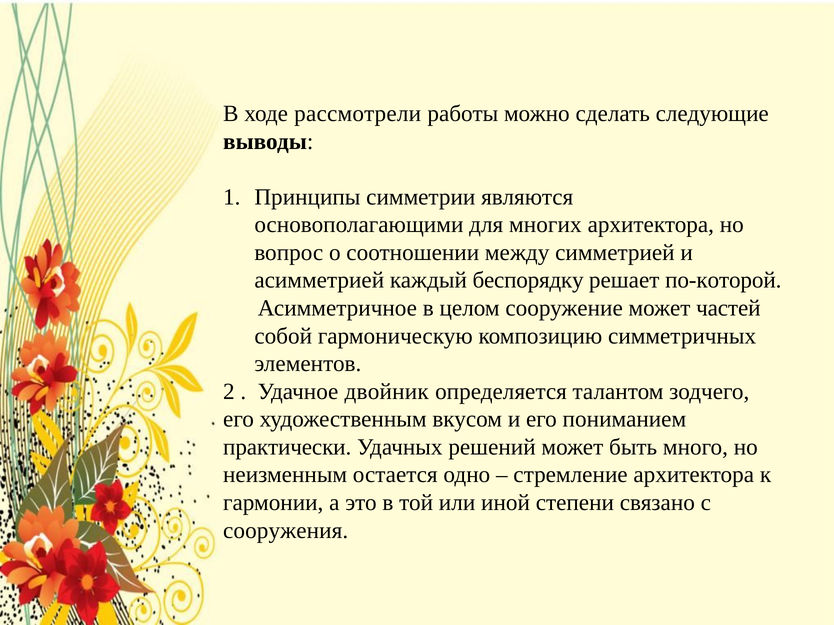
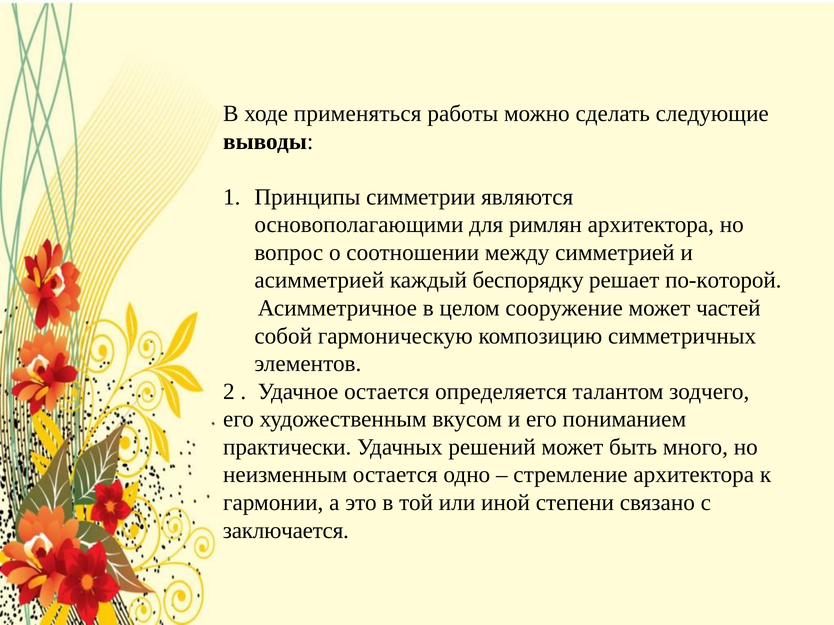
рассмотрели: рассмотрели -> применяться
многих: многих -> римлян
Удачное двойник: двойник -> остается
сооружения: сооружения -> заключается
